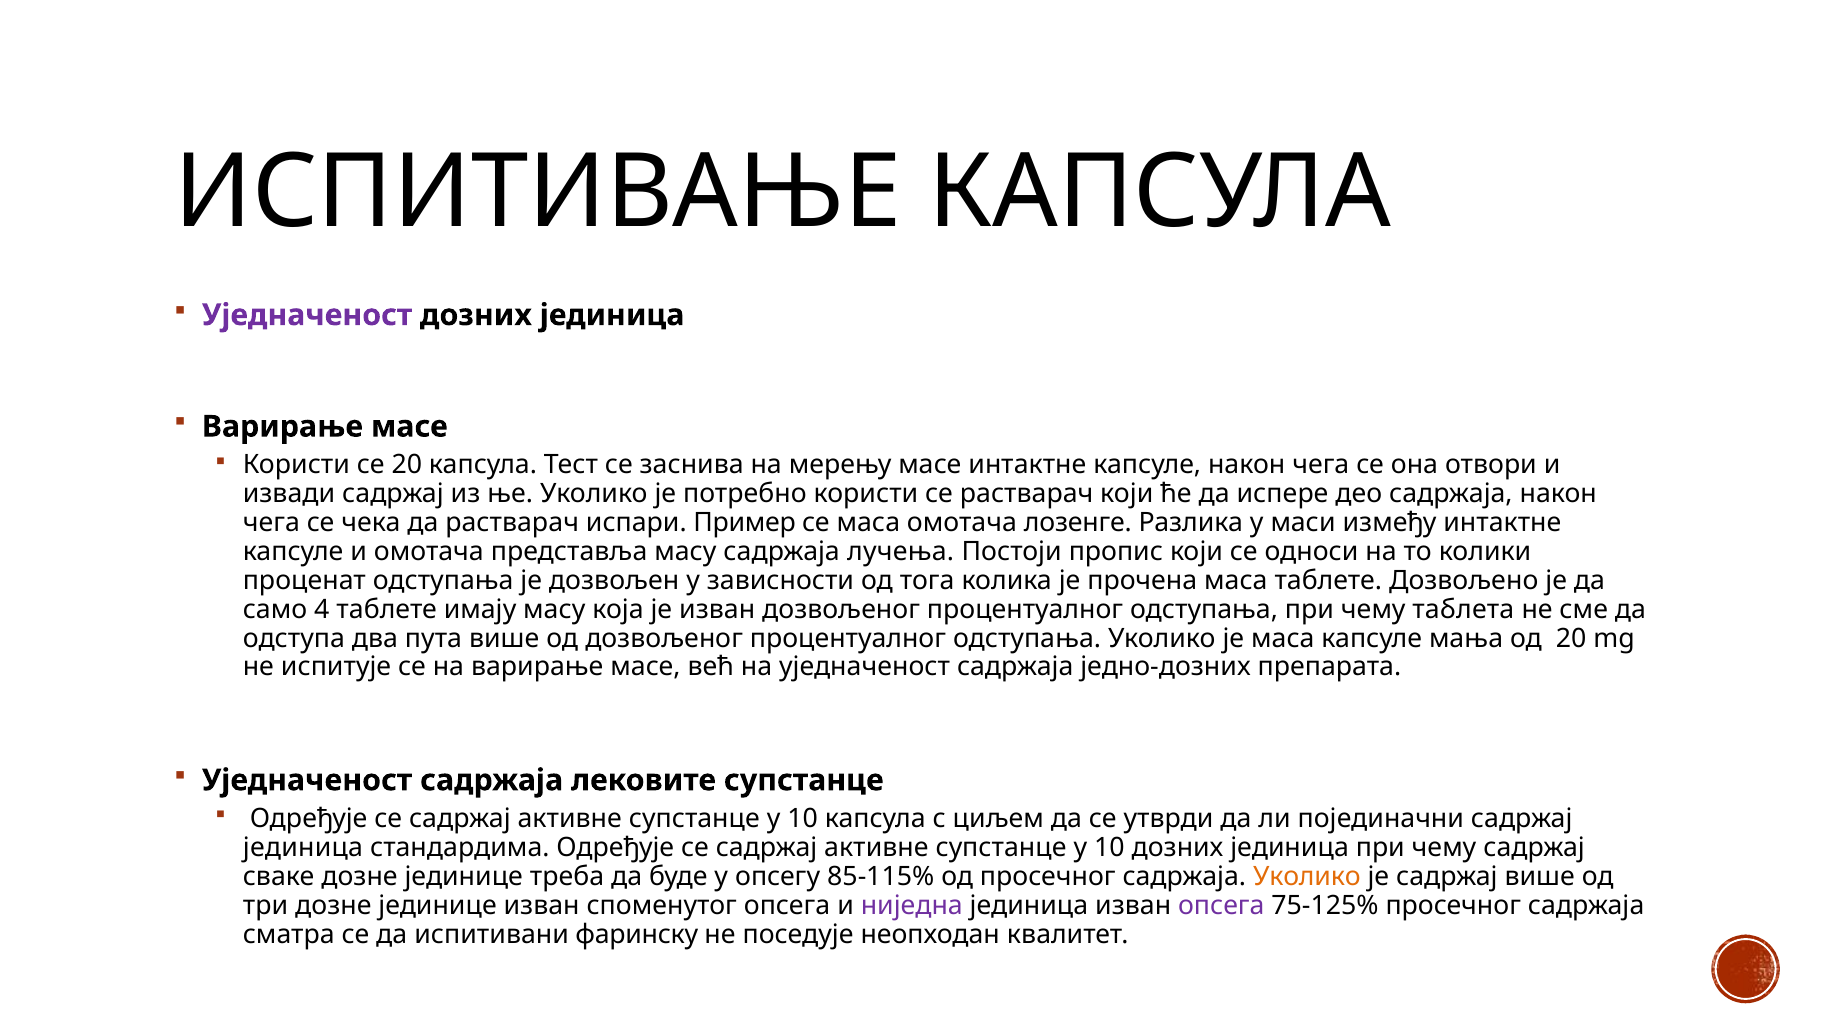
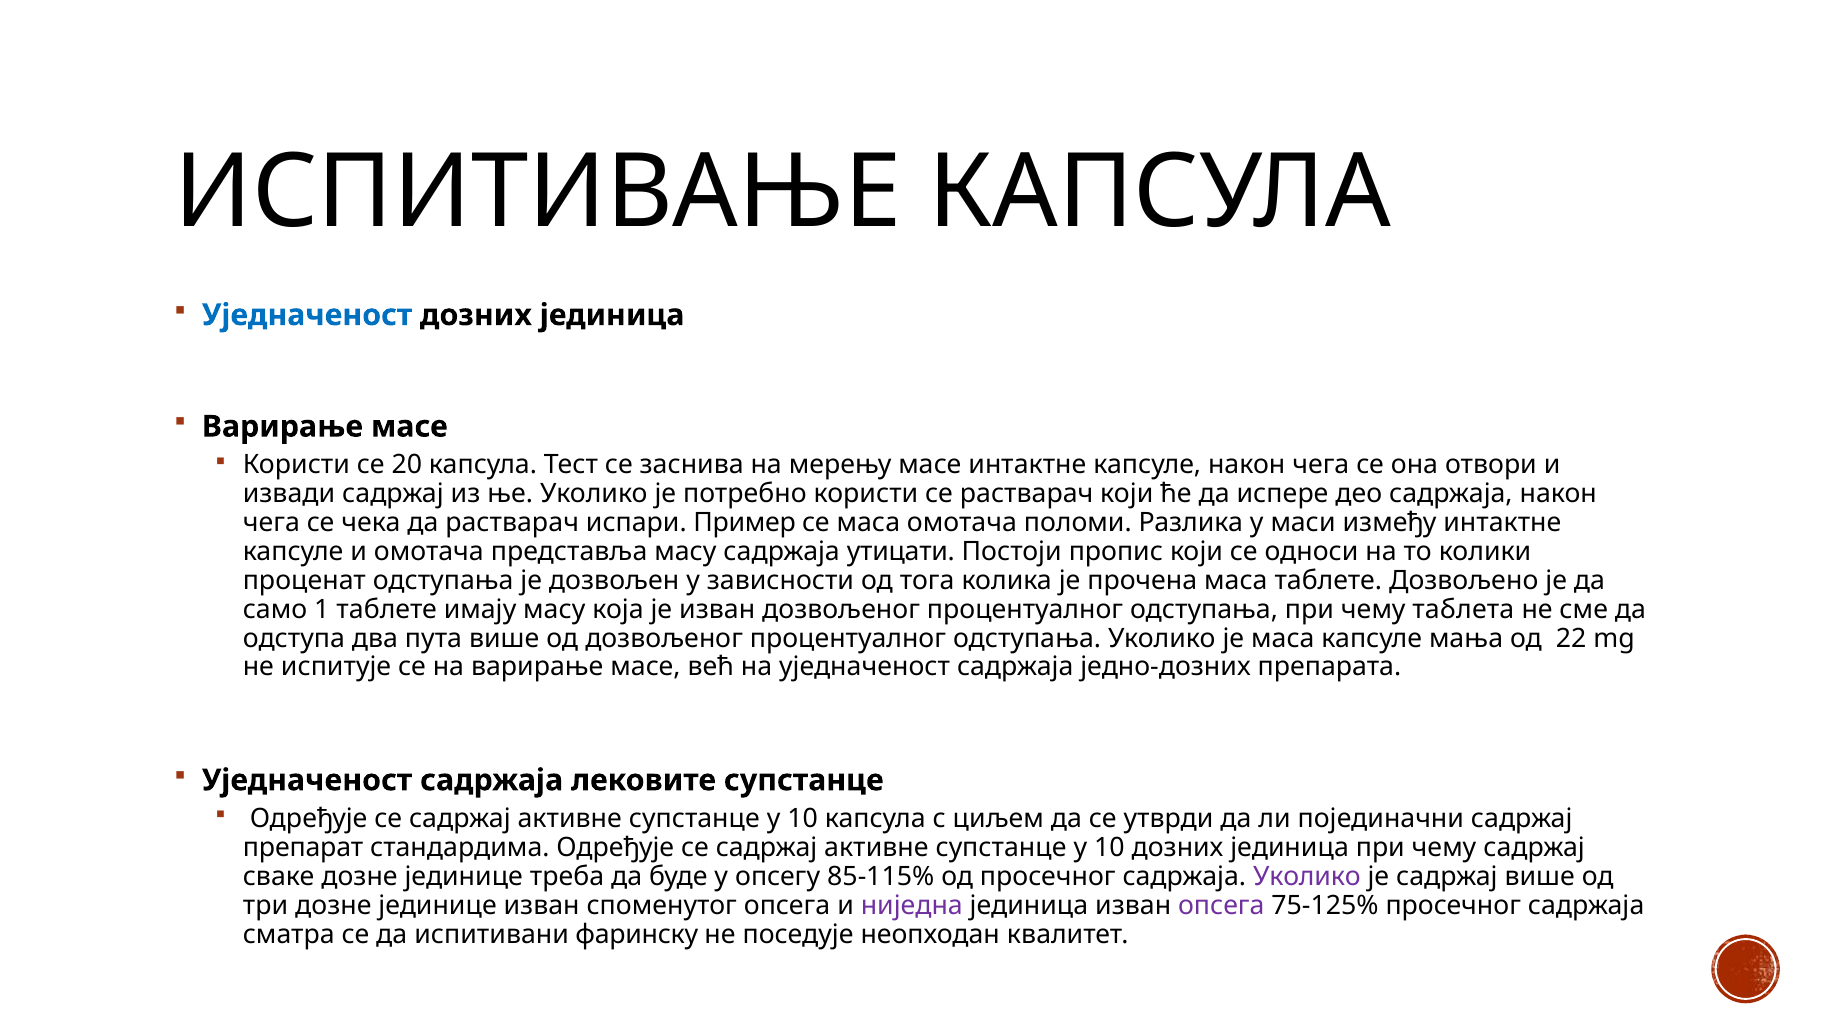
Уједначеност at (307, 315) colour: purple -> blue
лозенге: лозенге -> поломи
лучења: лучења -> утицати
4: 4 -> 1
од 20: 20 -> 22
јединица at (303, 848): јединица -> препарат
Уколико at (1307, 877) colour: orange -> purple
